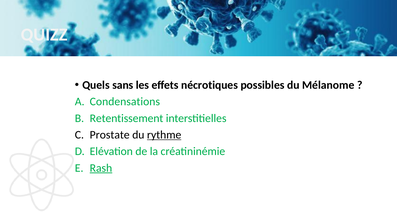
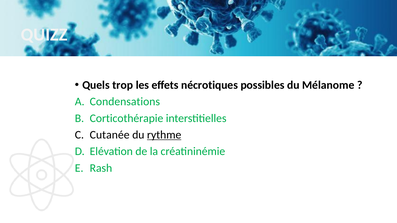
sans: sans -> trop
Retentissement: Retentissement -> Corticothérapie
Prostate: Prostate -> Cutanée
Rash underline: present -> none
